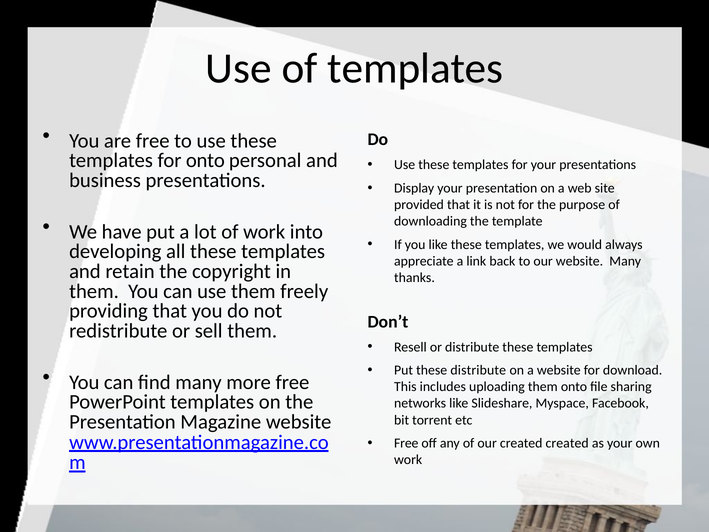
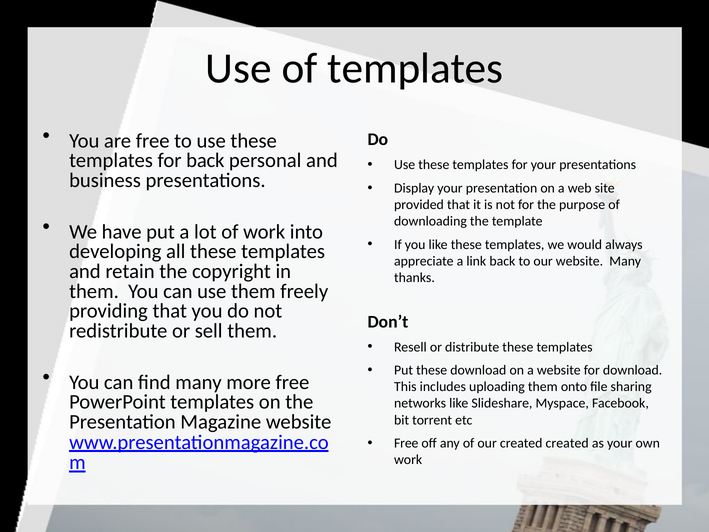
for onto: onto -> back
these distribute: distribute -> download
